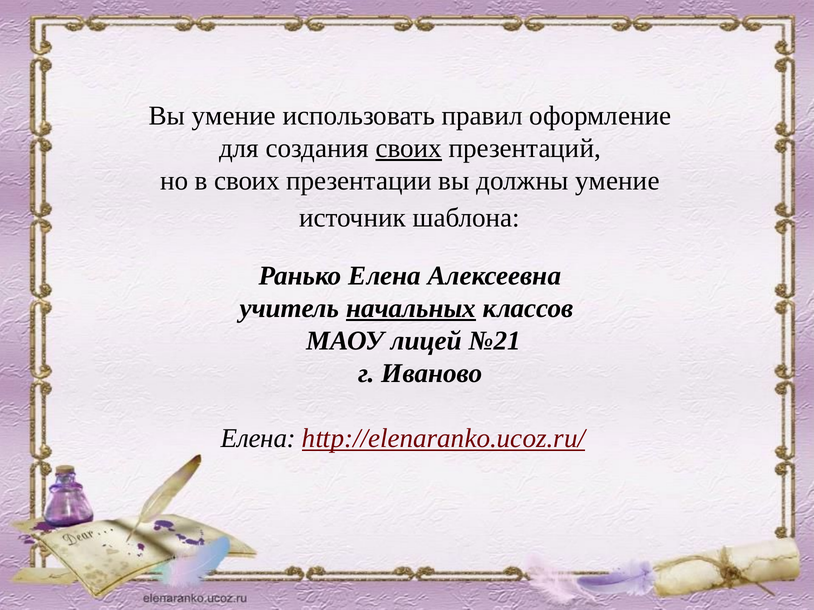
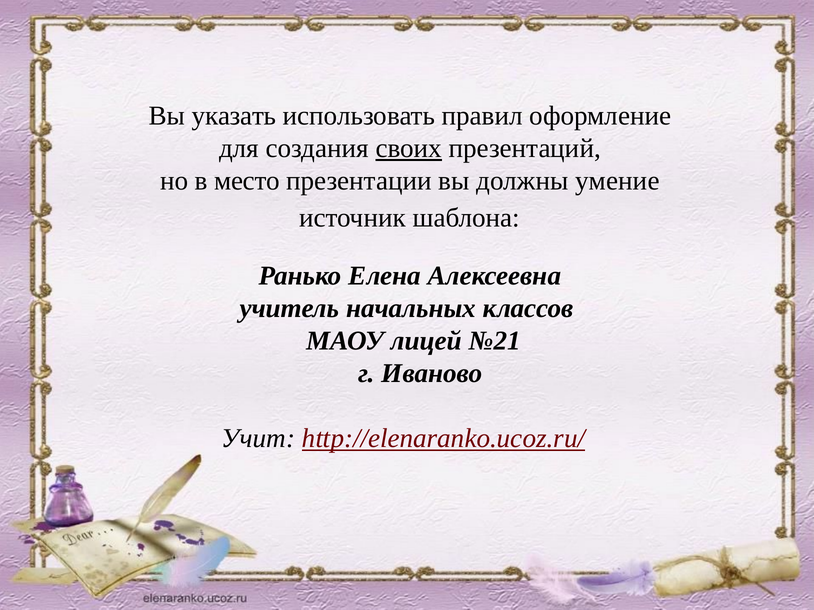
Вы умение: умение -> указать
в своих: своих -> место
начальных underline: present -> none
Елена at (258, 439): Елена -> Учит
